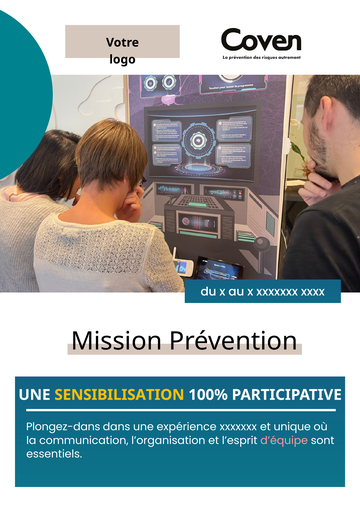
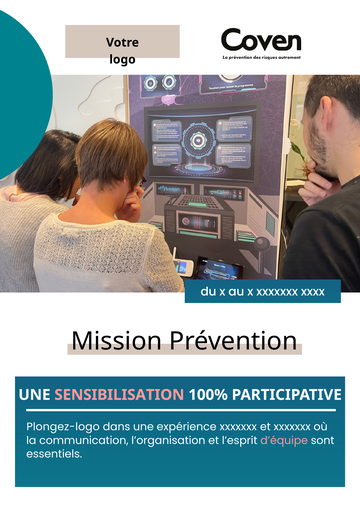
SENSIBILISATION colour: yellow -> pink
Plongez-dans: Plongez-dans -> Plongez-logo
et unique: unique -> xxxxxxx
